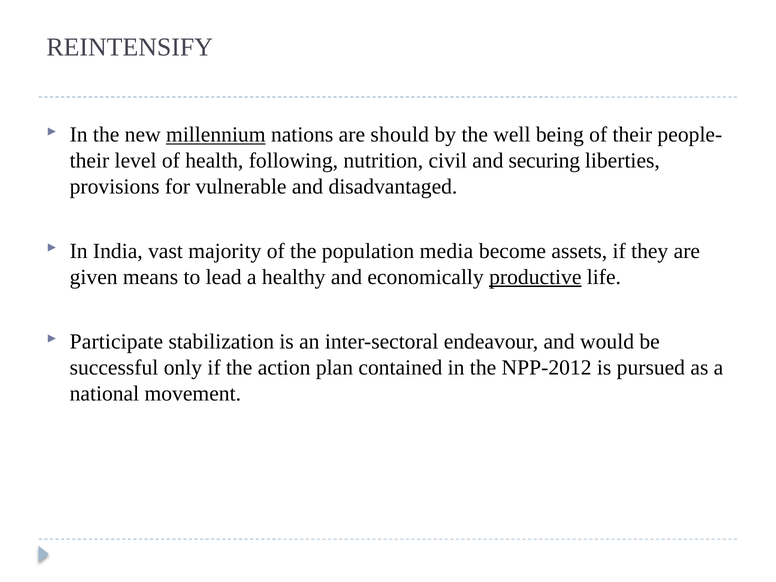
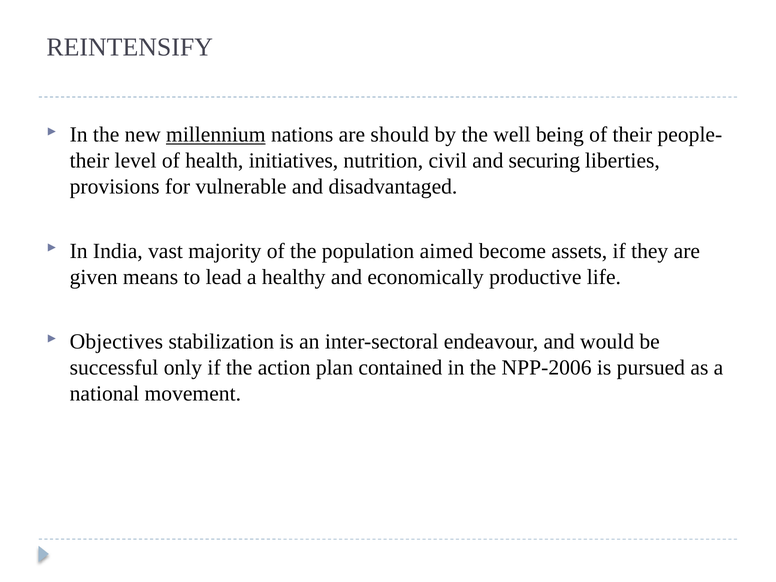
following: following -> initiatives
media: media -> aimed
productive underline: present -> none
Participate: Participate -> Objectives
NPP-2012: NPP-2012 -> NPP-2006
